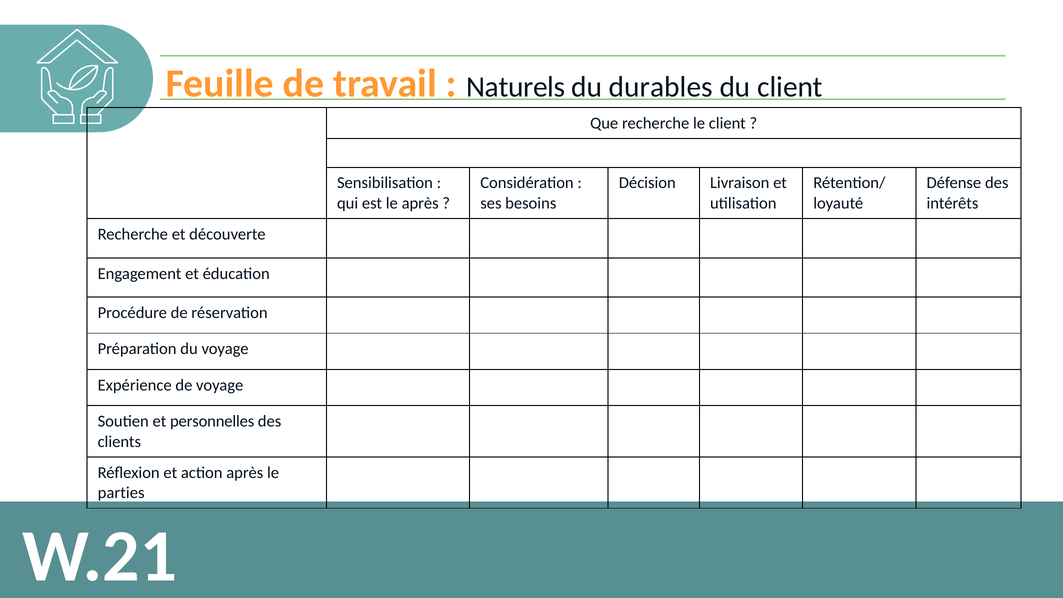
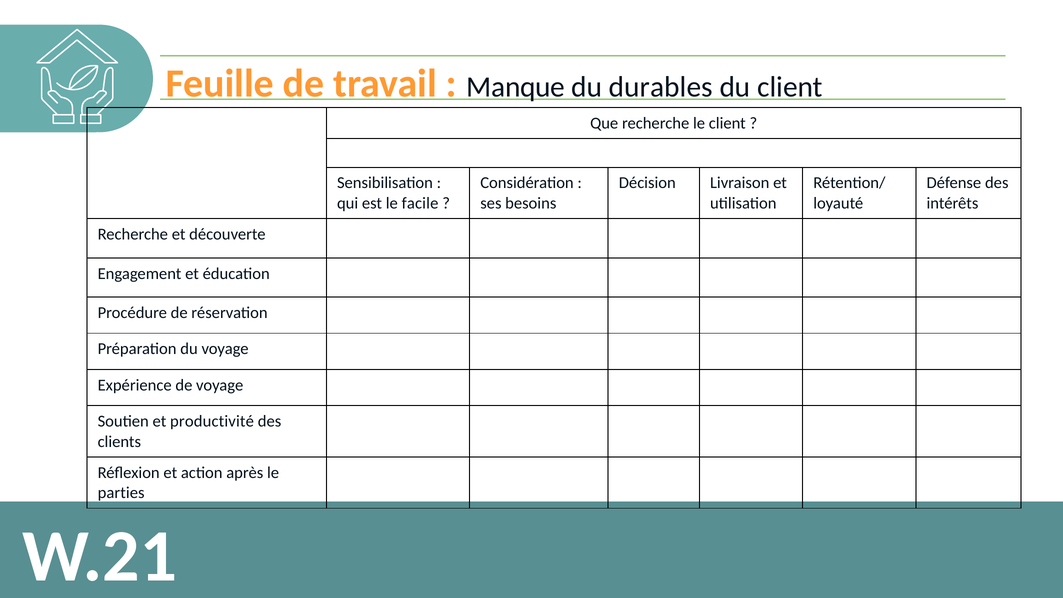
Naturels: Naturels -> Manque
le après: après -> facile
personnelles: personnelles -> productivité
